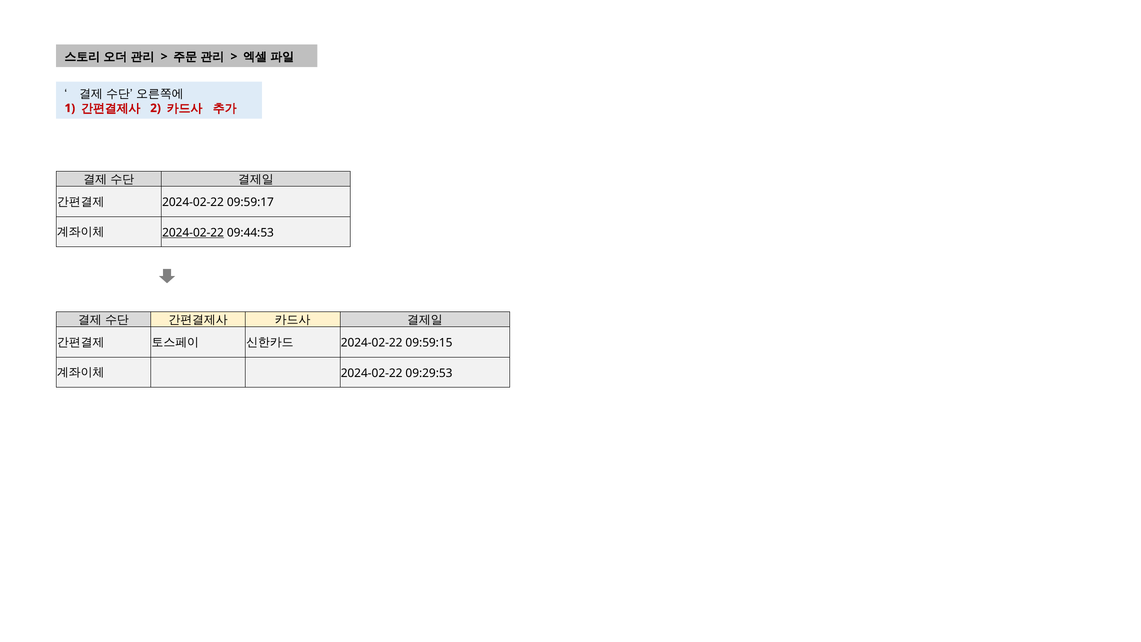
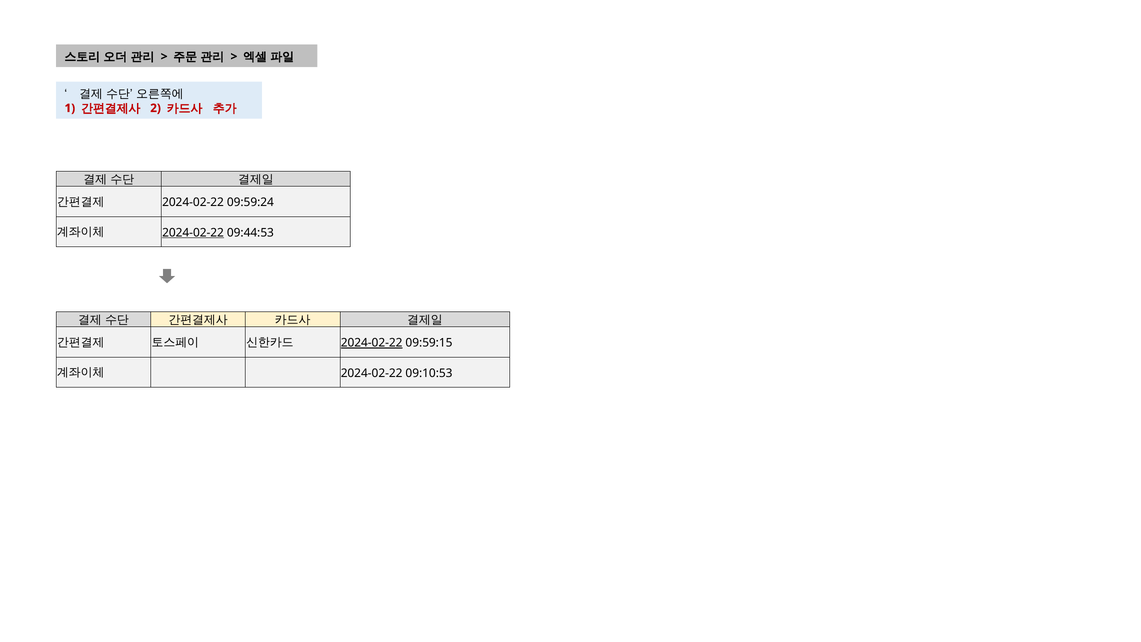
09:59:17: 09:59:17 -> 09:59:24
2024-02-22 at (372, 343) underline: none -> present
09:29:53: 09:29:53 -> 09:10:53
